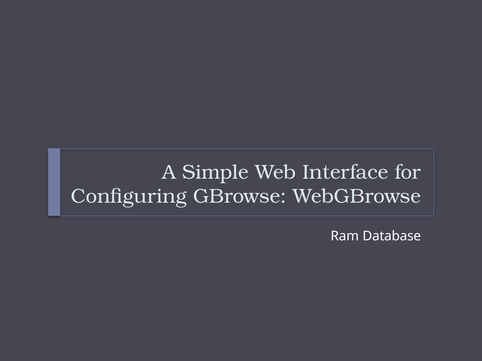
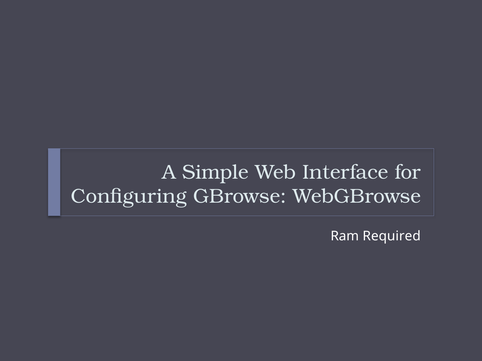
Database: Database -> Required
